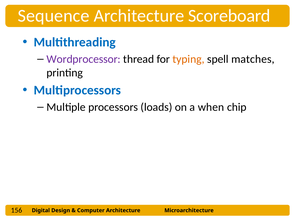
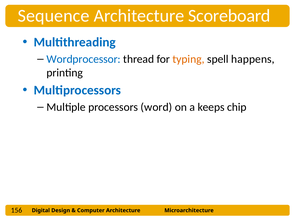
Wordprocessor colour: purple -> blue
matches: matches -> happens
loads: loads -> word
when: when -> keeps
